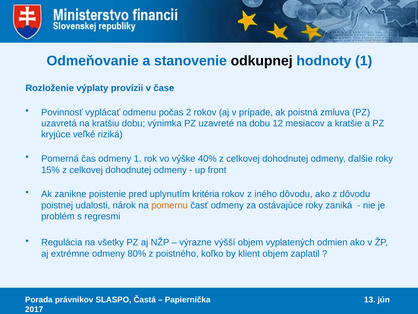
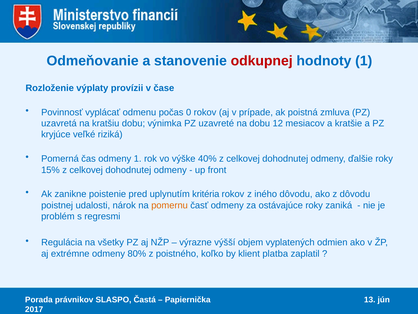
odkupnej colour: black -> red
2: 2 -> 0
klient objem: objem -> platba
